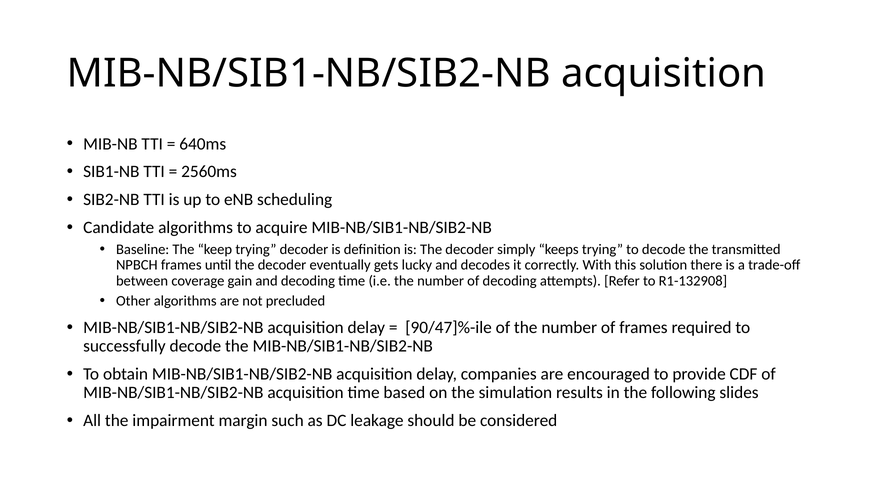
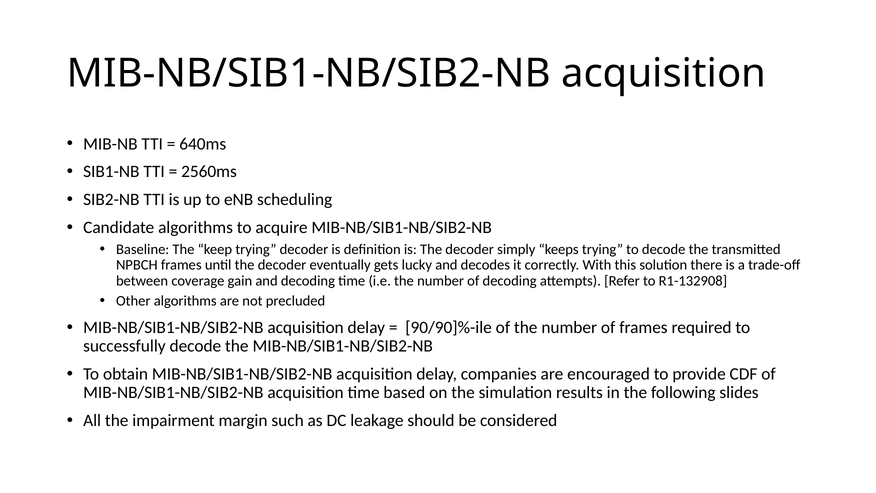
90/47]%-ile: 90/47]%-ile -> 90/90]%-ile
